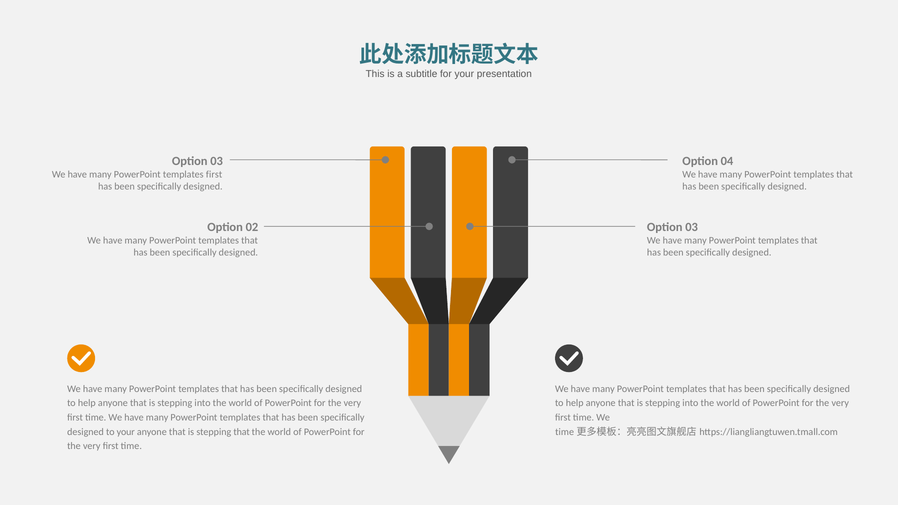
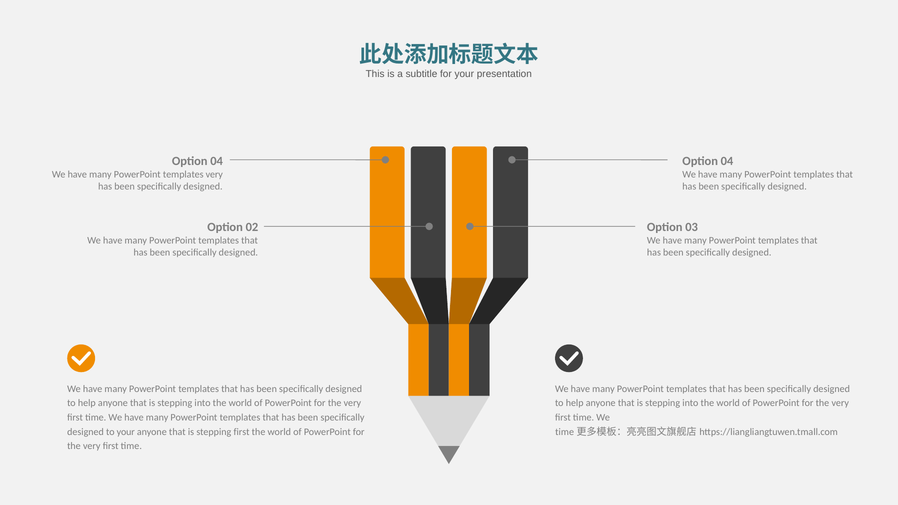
03 at (217, 161): 03 -> 04
templates first: first -> very
stepping that: that -> first
